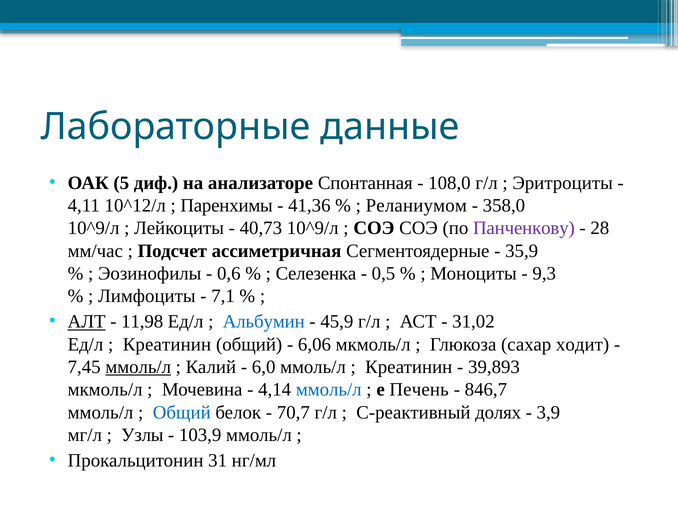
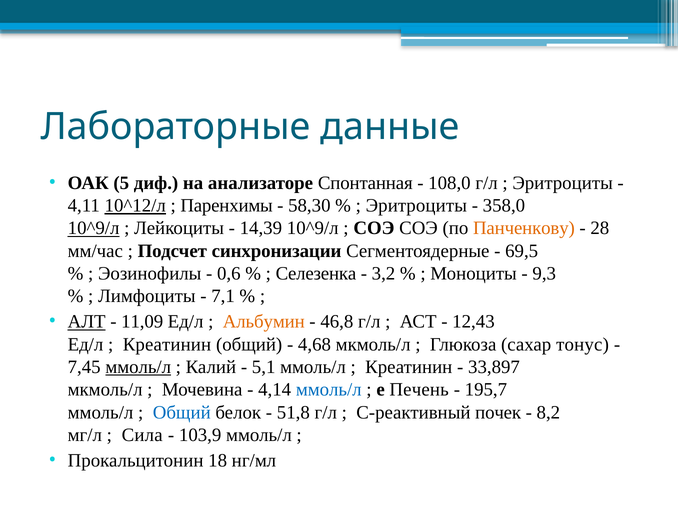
10^12/л underline: none -> present
41,36: 41,36 -> 58,30
Реланиумом at (416, 205): Реланиумом -> Эритроциты
10^9/л at (94, 228) underline: none -> present
40,73: 40,73 -> 14,39
Панченкову colour: purple -> orange
ассиметричная: ассиметричная -> синхронизации
35,9: 35,9 -> 69,5
0,5: 0,5 -> 3,2
11,98: 11,98 -> 11,09
Альбумин colour: blue -> orange
45,9: 45,9 -> 46,8
31,02: 31,02 -> 12,43
6,06: 6,06 -> 4,68
ходит: ходит -> тонус
6,0: 6,0 -> 5,1
39,893: 39,893 -> 33,897
846,7: 846,7 -> 195,7
70,7: 70,7 -> 51,8
долях: долях -> почек
3,9: 3,9 -> 8,2
Узлы: Узлы -> Сила
31: 31 -> 18
